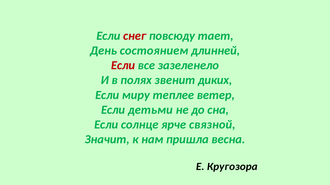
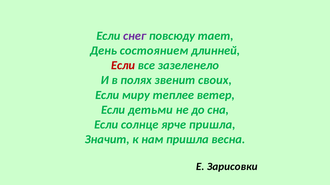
снег colour: red -> purple
диких: диких -> своих
ярче связной: связной -> пришла
Кругозора: Кругозора -> Зарисовки
